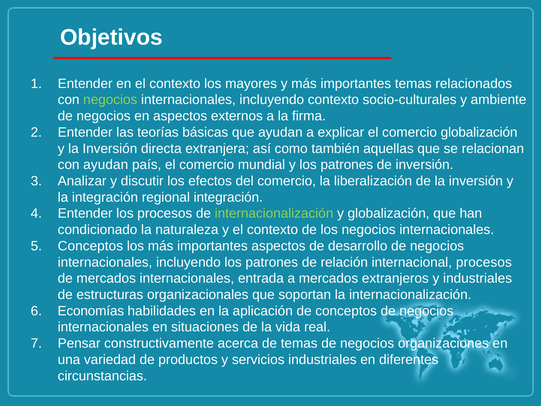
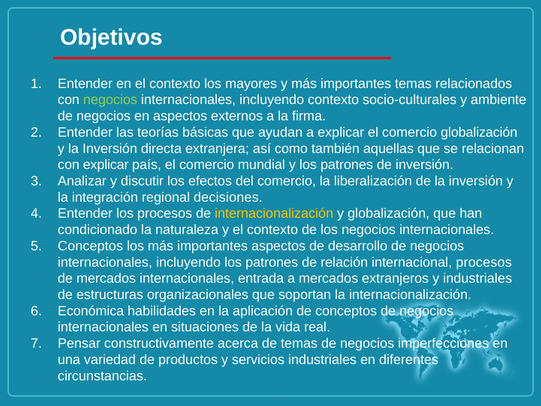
con ayudan: ayudan -> explicar
regional integración: integración -> decisiones
internacionalización at (274, 213) colour: light green -> yellow
Economías: Economías -> Económica
organizaciones: organizaciones -> imperfecciones
